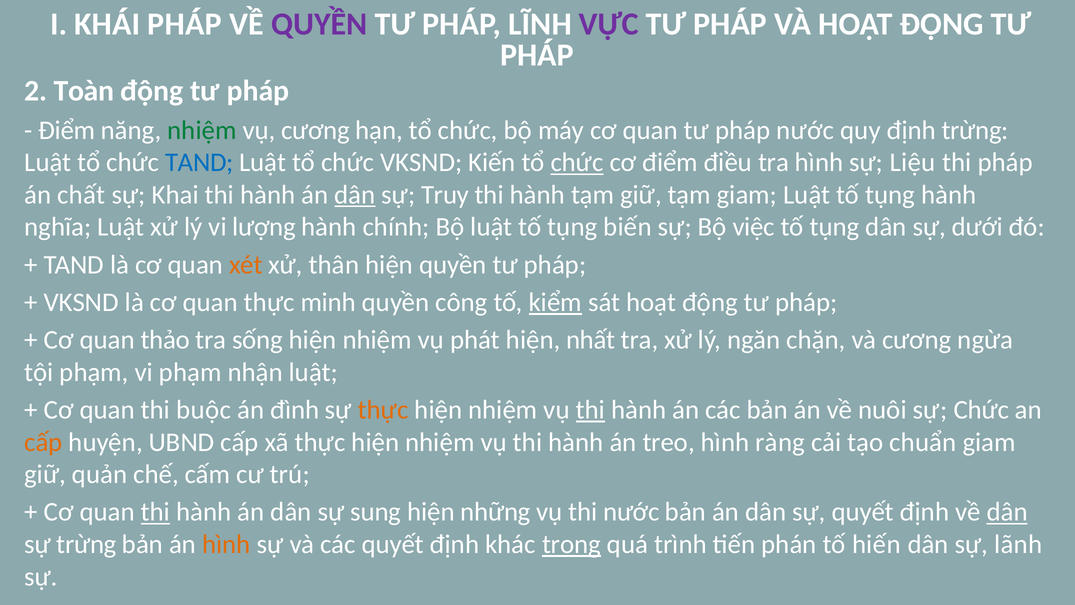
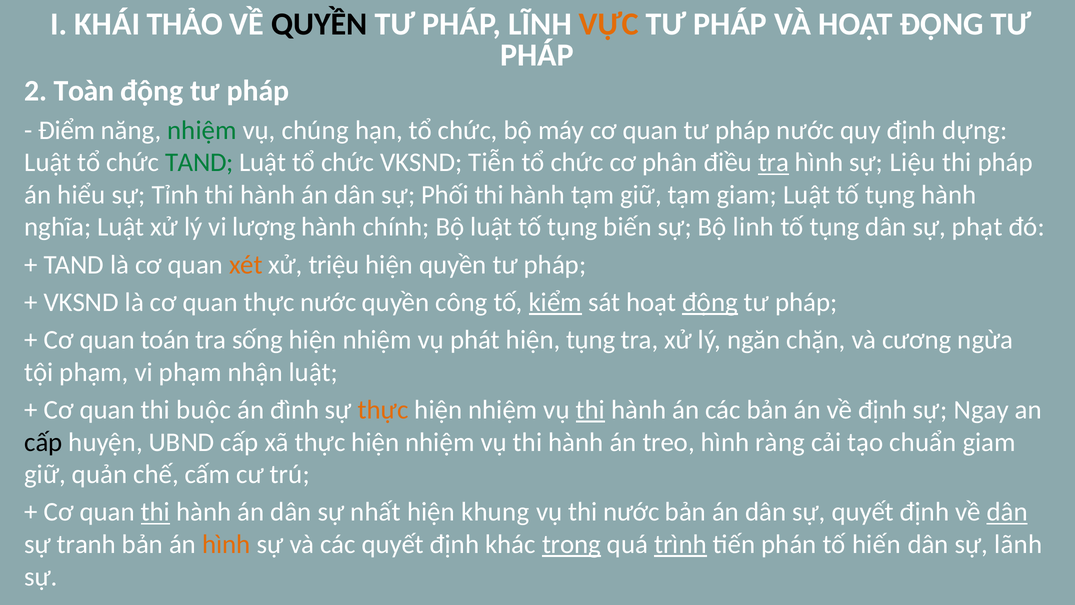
KHÁI PHÁP: PHÁP -> THẢO
QUYỀN at (319, 24) colour: purple -> black
VỰC colour: purple -> orange
vụ cương: cương -> chúng
định trừng: trừng -> dựng
TAND at (199, 162) colour: blue -> green
Kiến: Kiến -> Tiễn
chức at (577, 162) underline: present -> none
cơ điểm: điểm -> phân
tra at (774, 162) underline: none -> present
chất: chất -> hiểu
Khai: Khai -> Tỉnh
dân at (355, 195) underline: present -> none
Truy: Truy -> Phối
việc: việc -> linh
dưới: dưới -> phạt
thân: thân -> triệu
thực minh: minh -> nước
động at (710, 302) underline: none -> present
thảo: thảo -> toán
hiện nhất: nhất -> tụng
về nuôi: nuôi -> định
sự Chức: Chức -> Ngay
cấp at (43, 442) colour: orange -> black
sung: sung -> nhất
những: những -> khung
sự trừng: trừng -> tranh
trình underline: none -> present
